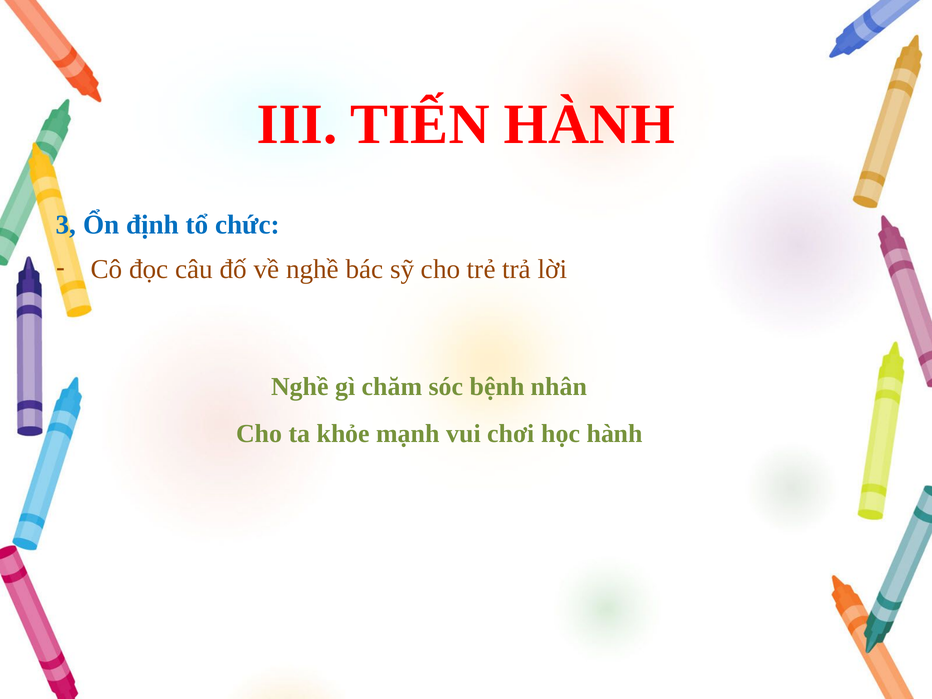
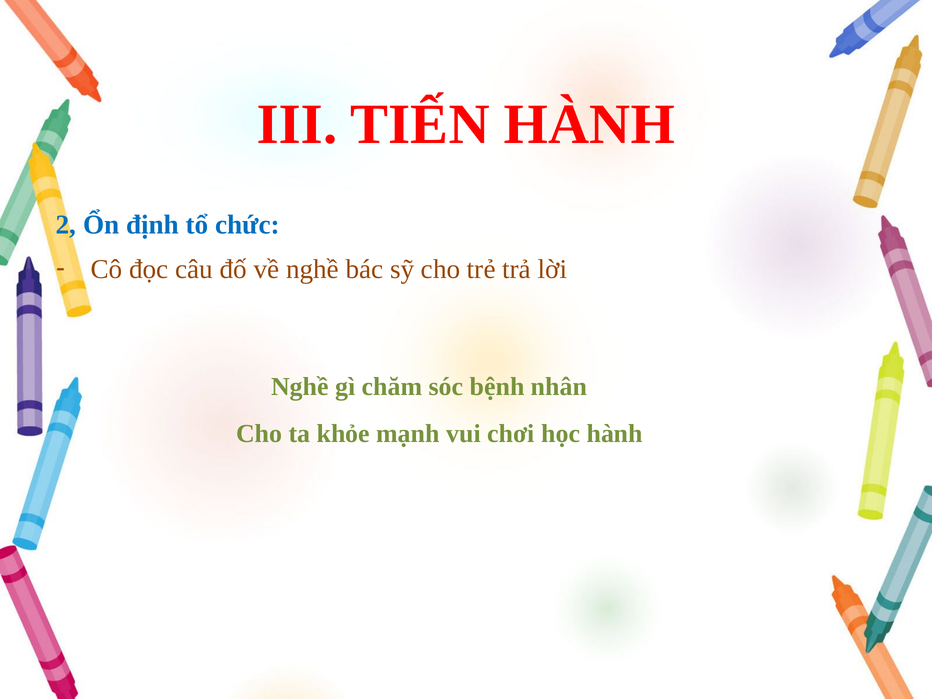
3: 3 -> 2
